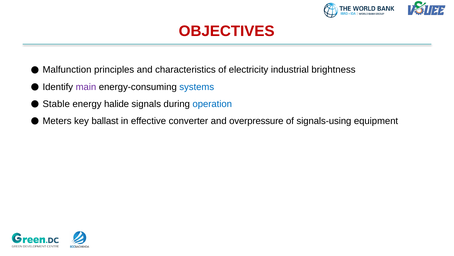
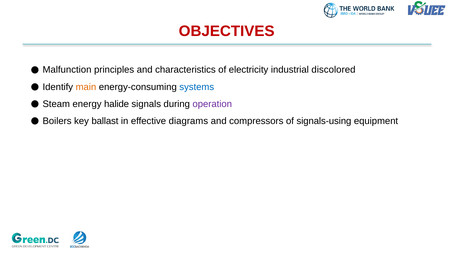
brightness: brightness -> discolored
main colour: purple -> orange
Stable: Stable -> Steam
operation colour: blue -> purple
Meters: Meters -> Boilers
converter: converter -> diagrams
overpressure: overpressure -> compressors
